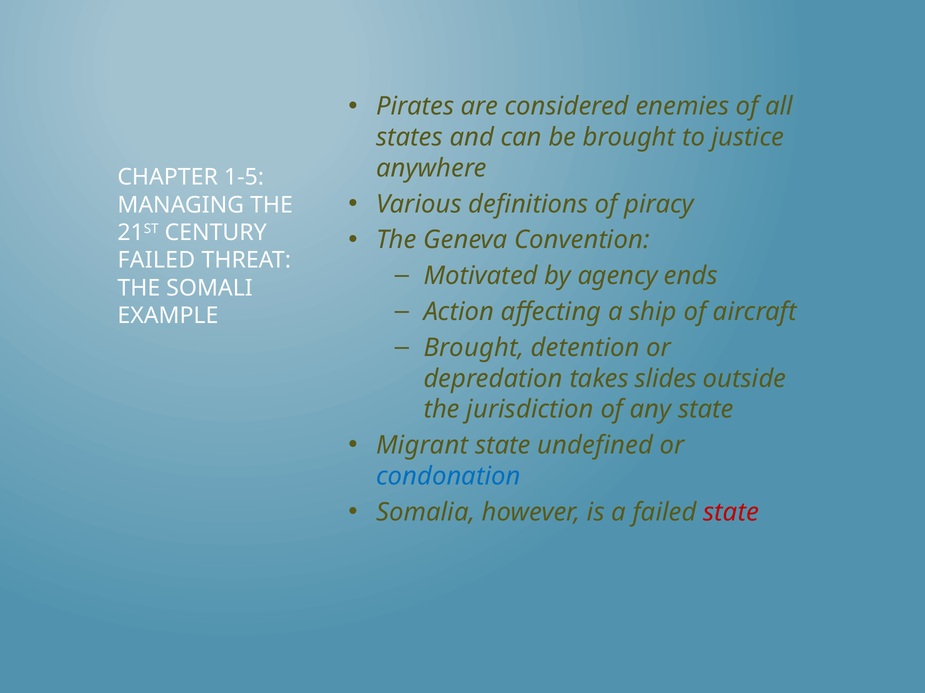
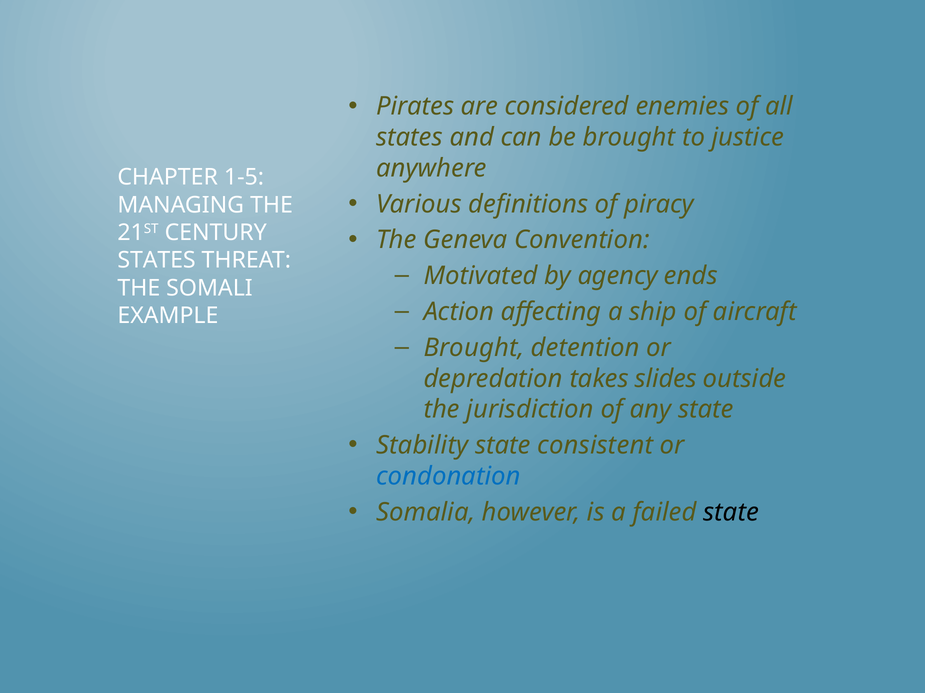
FAILED at (156, 261): FAILED -> STATES
Migrant: Migrant -> Stability
undefined: undefined -> consistent
state at (731, 513) colour: red -> black
